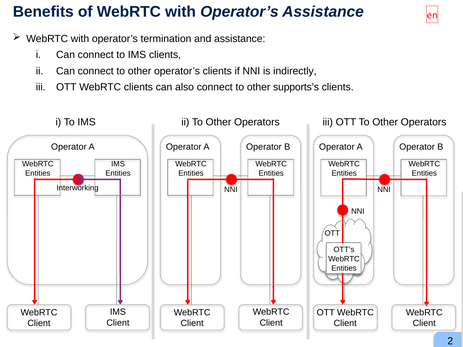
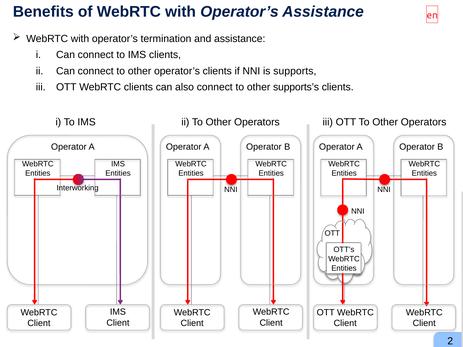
indirectly: indirectly -> supports
